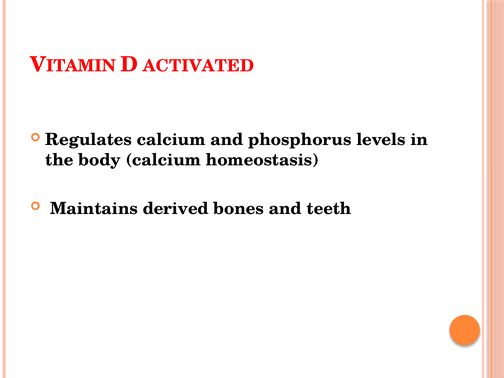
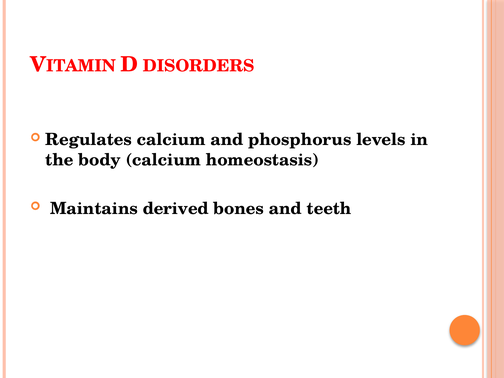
ACTIVATED: ACTIVATED -> DISORDERS
